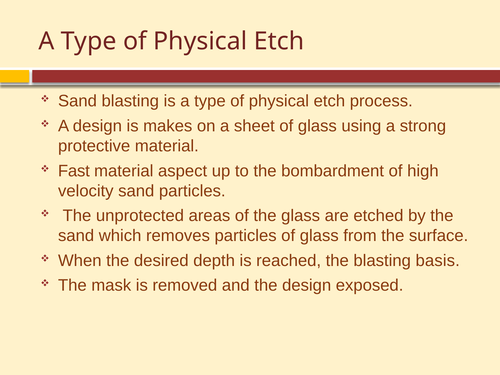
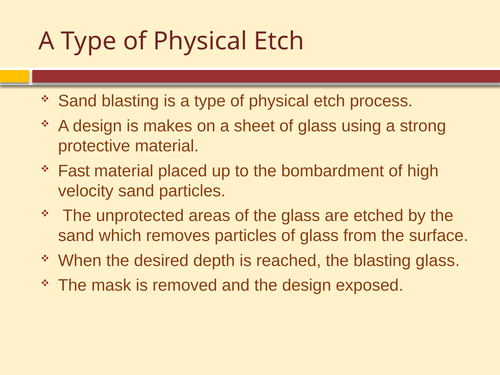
aspect: aspect -> placed
blasting basis: basis -> glass
